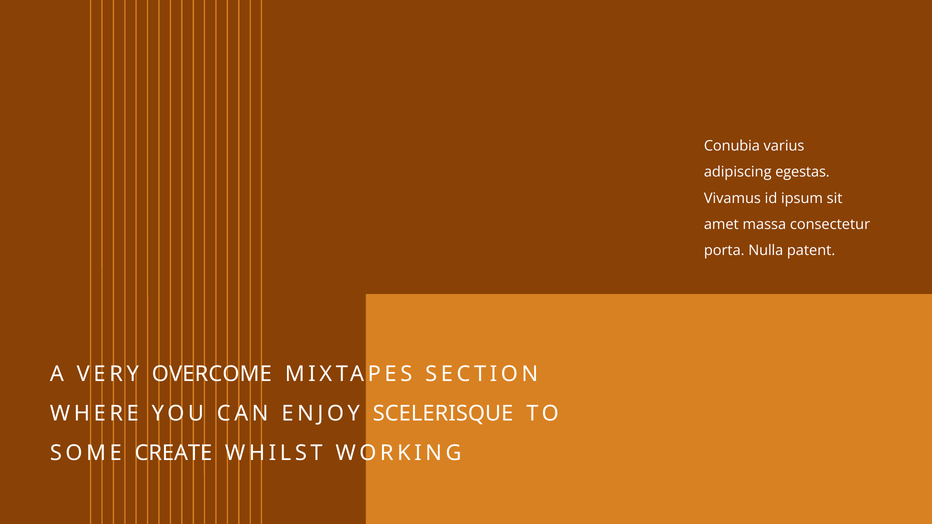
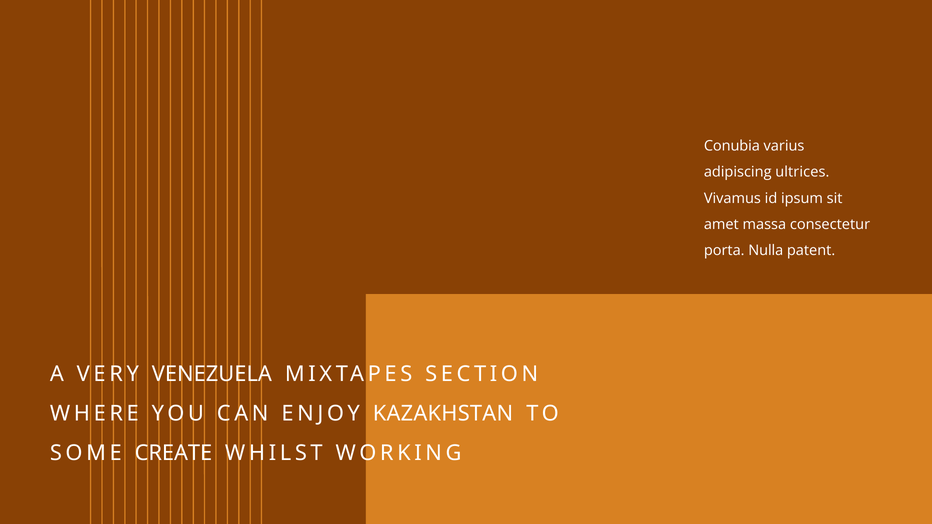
egestas: egestas -> ultrices
OVERCOME: OVERCOME -> VENEZUELA
SCELERISQUE: SCELERISQUE -> KAZAKHSTAN
